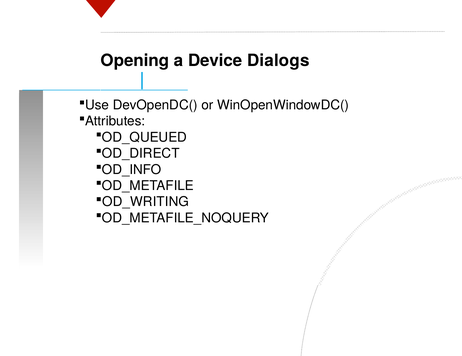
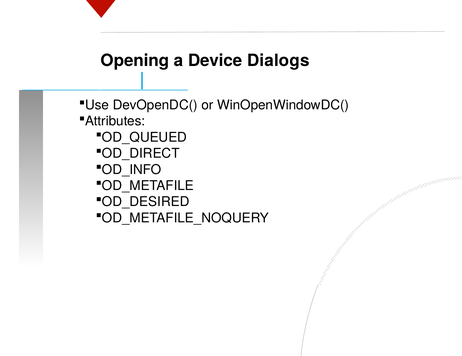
OD_WRITING: OD_WRITING -> OD_DESIRED
